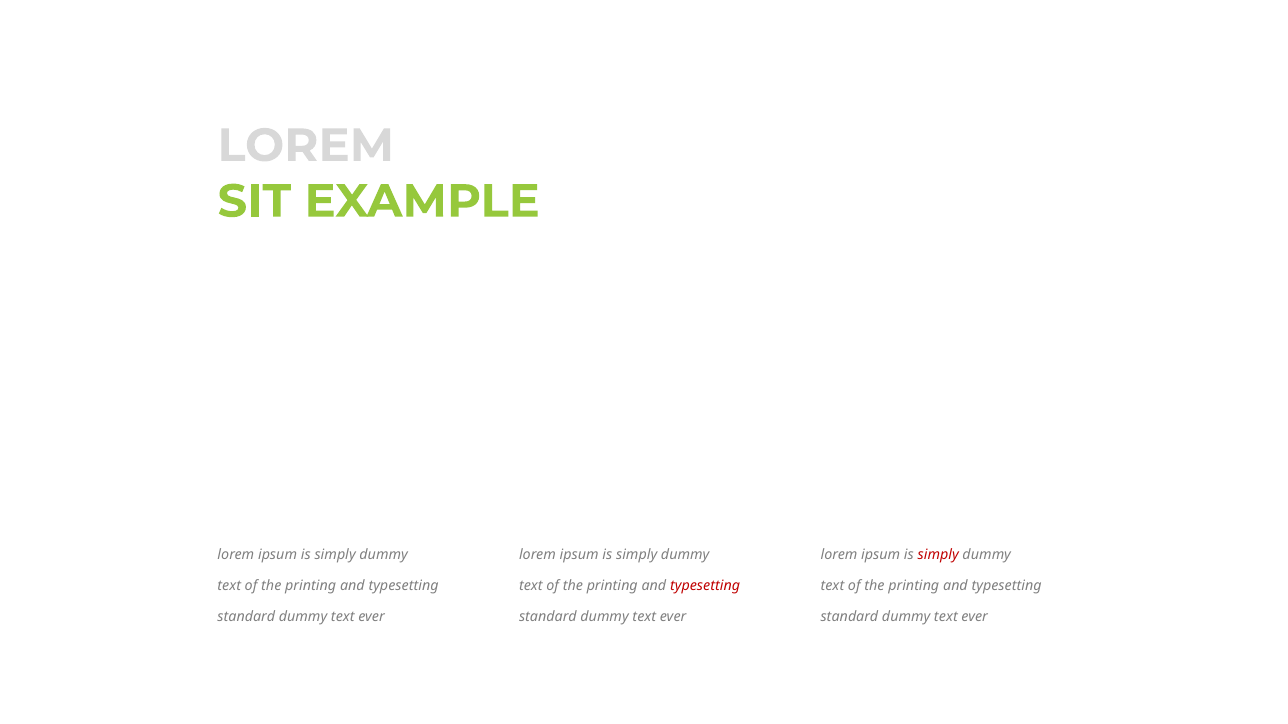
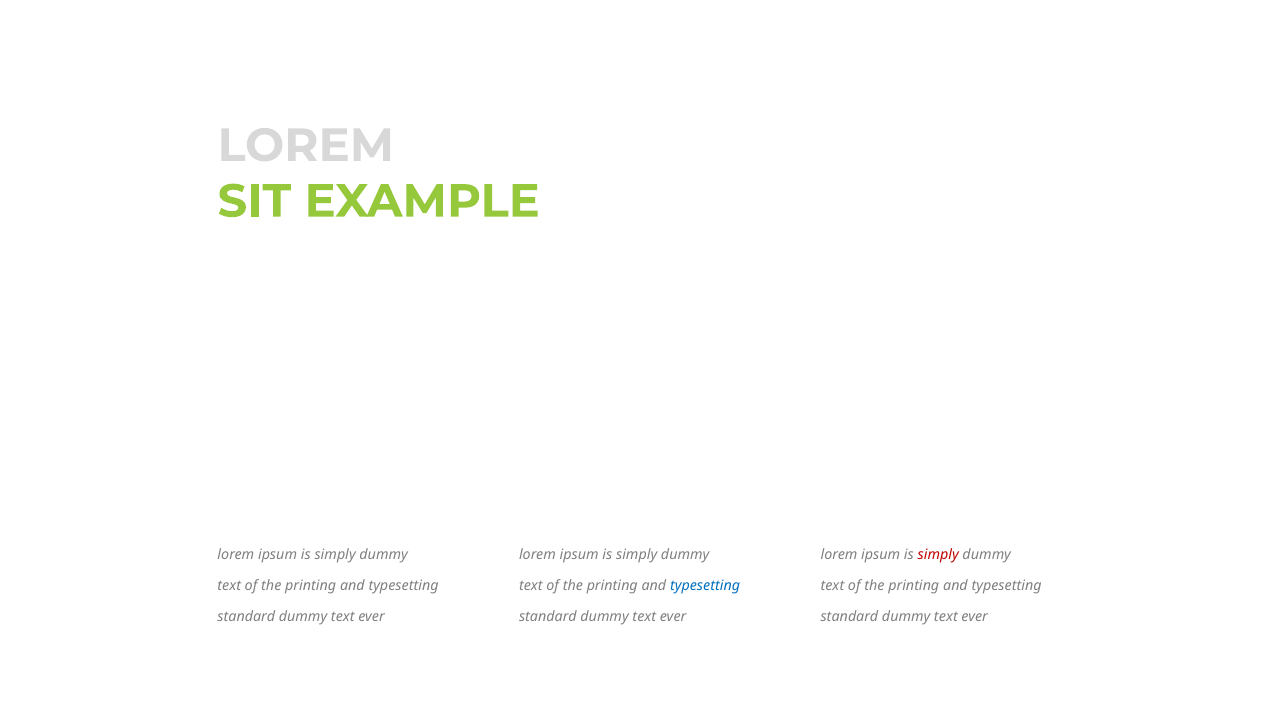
typesetting at (705, 586) colour: red -> blue
